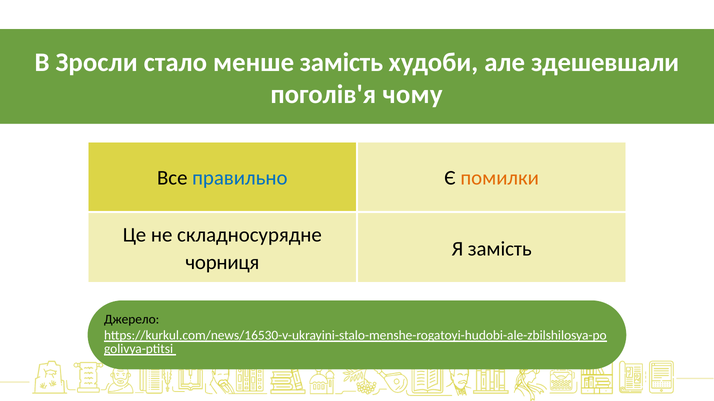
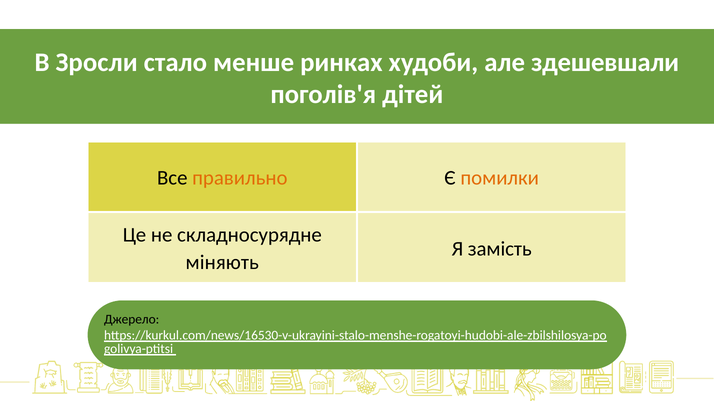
менше замість: замість -> ринках
чому: чому -> дітей
правильно colour: blue -> orange
чорниця: чорниця -> міняють
